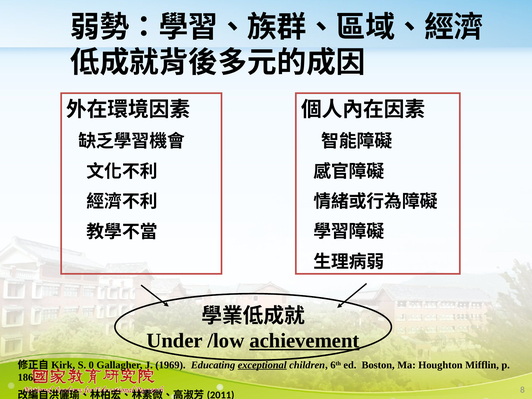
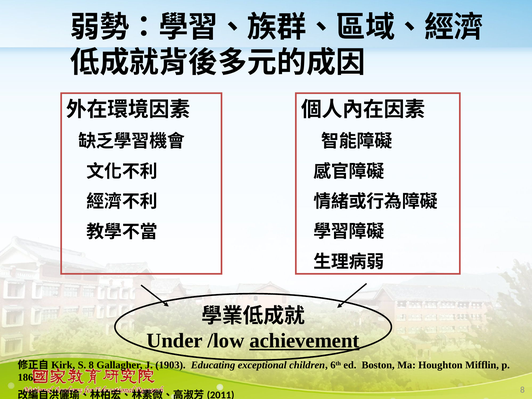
S 0: 0 -> 8
1969: 1969 -> 1903
exceptional underline: present -> none
